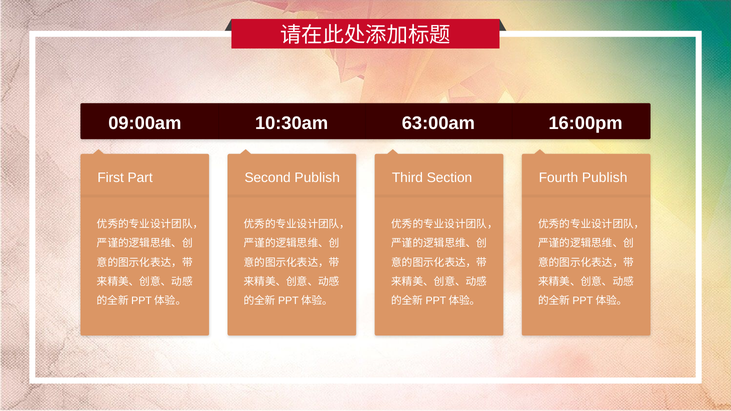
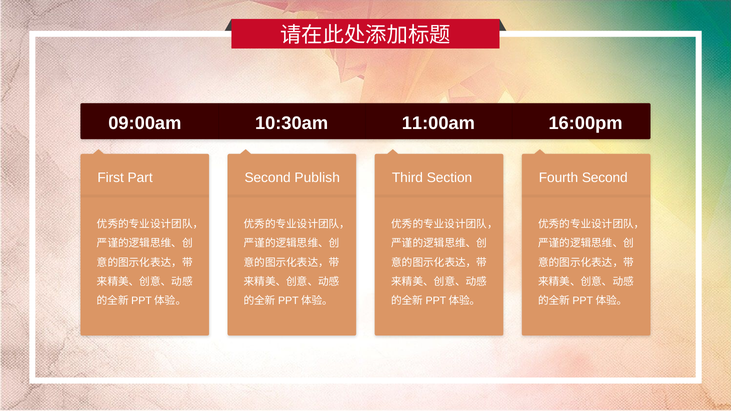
63:00am: 63:00am -> 11:00am
Fourth Publish: Publish -> Second
